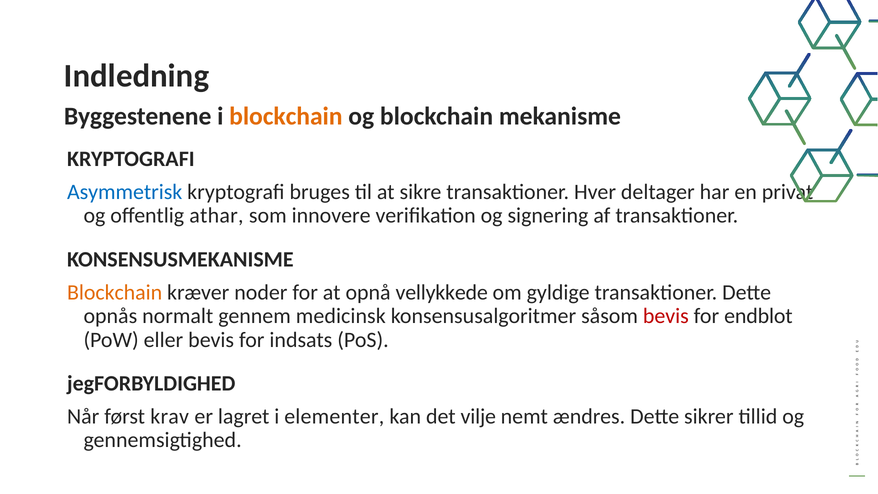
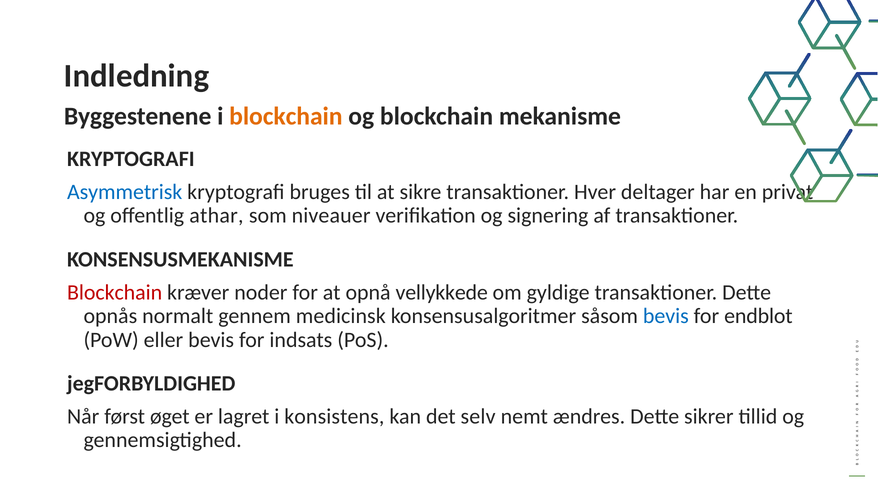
innovere: innovere -> niveauer
Blockchain at (115, 292) colour: orange -> red
bevis at (666, 316) colour: red -> blue
krav: krav -> øget
elementer: elementer -> konsistens
vilje: vilje -> selv
